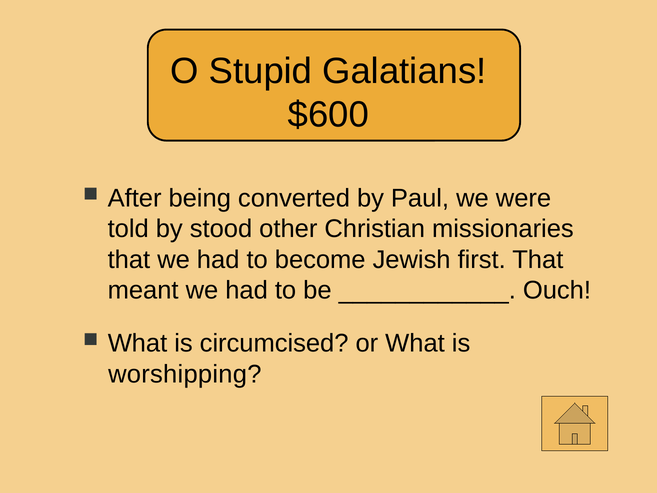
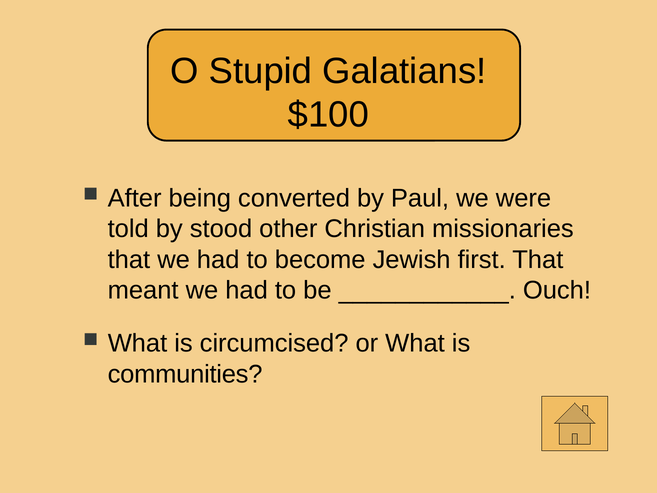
$600: $600 -> $100
worshipping: worshipping -> communities
